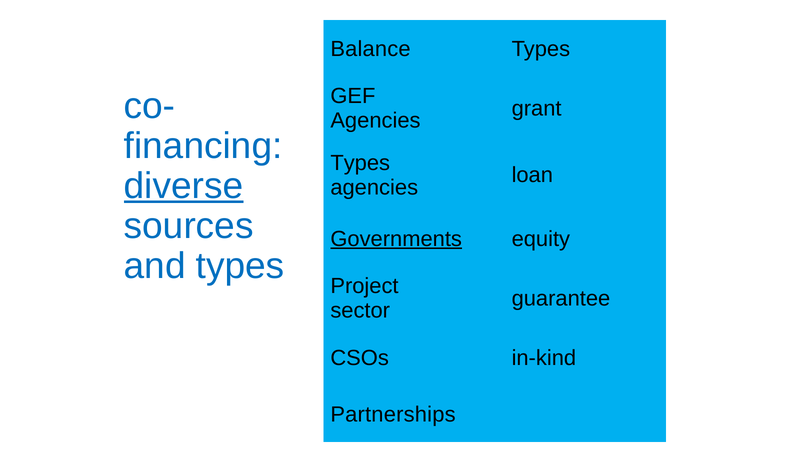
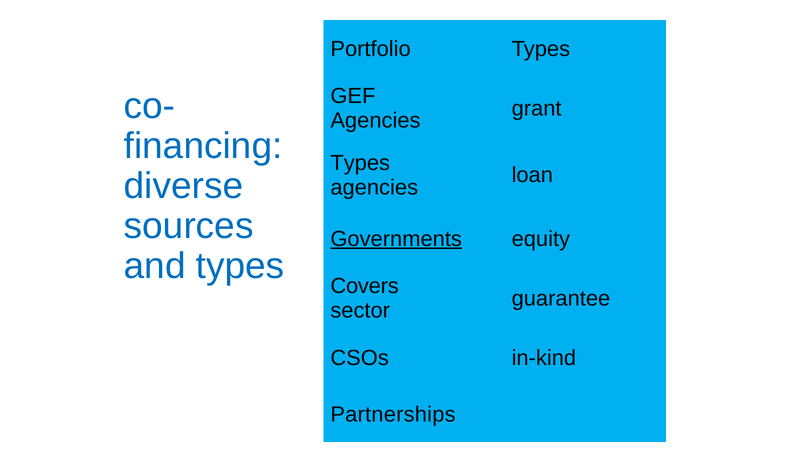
Balance: Balance -> Portfolio
diverse underline: present -> none
Project: Project -> Covers
